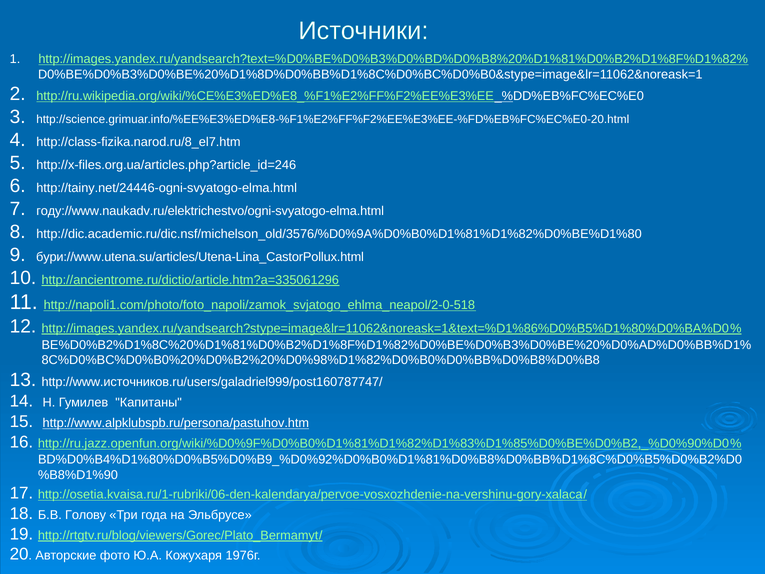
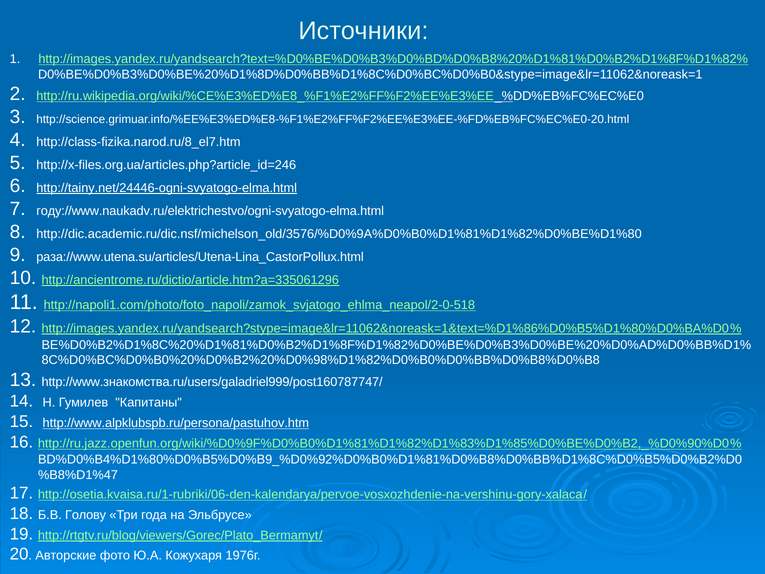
http://tainy.net/24446-ogni-svyatogo-elma.html underline: none -> present
бури://www.utena.su/articles/Utena-Lina_CastorPollux.html: бури://www.utena.su/articles/Utena-Lina_CastorPollux.html -> раза://www.utena.su/articles/Utena-Lina_CastorPollux.html
http://www.источников.ru/users/galadriel999/post160787747/: http://www.источников.ru/users/galadriel999/post160787747/ -> http://www.знакомства.ru/users/galadriel999/post160787747/
%B8%D1%90: %B8%D1%90 -> %B8%D1%47
